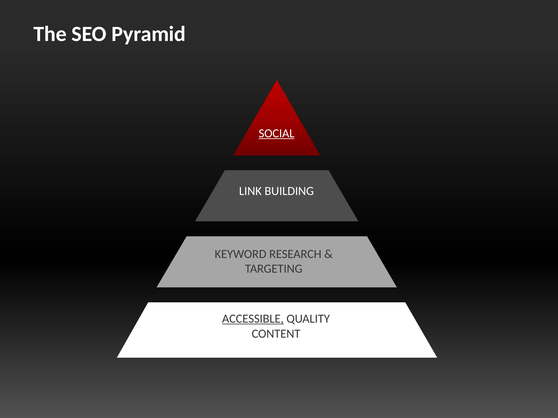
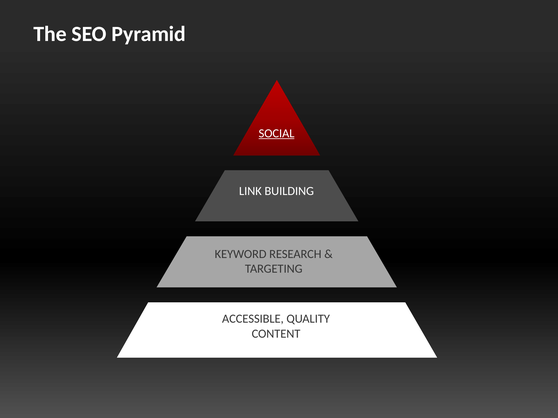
ACCESSIBLE underline: present -> none
